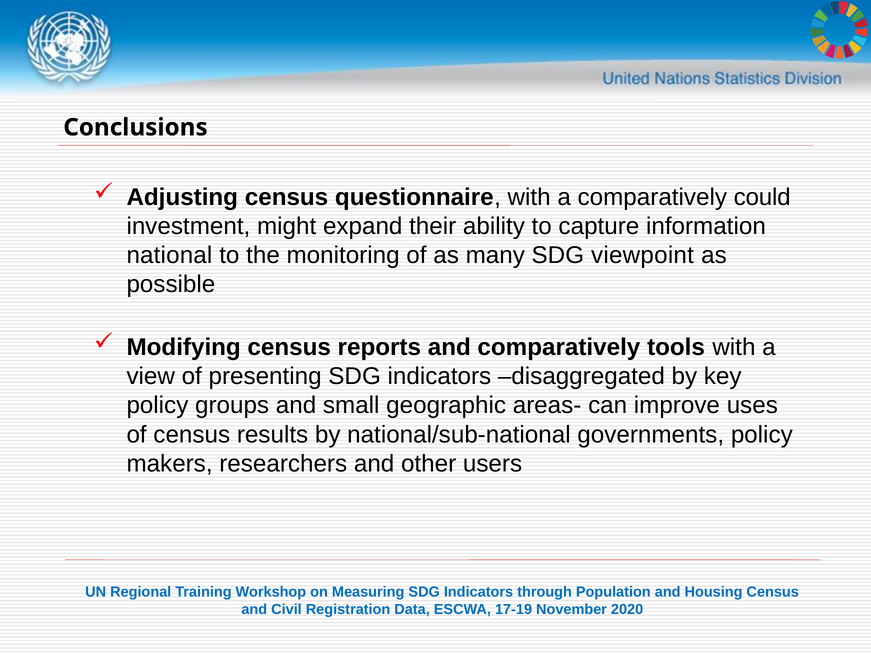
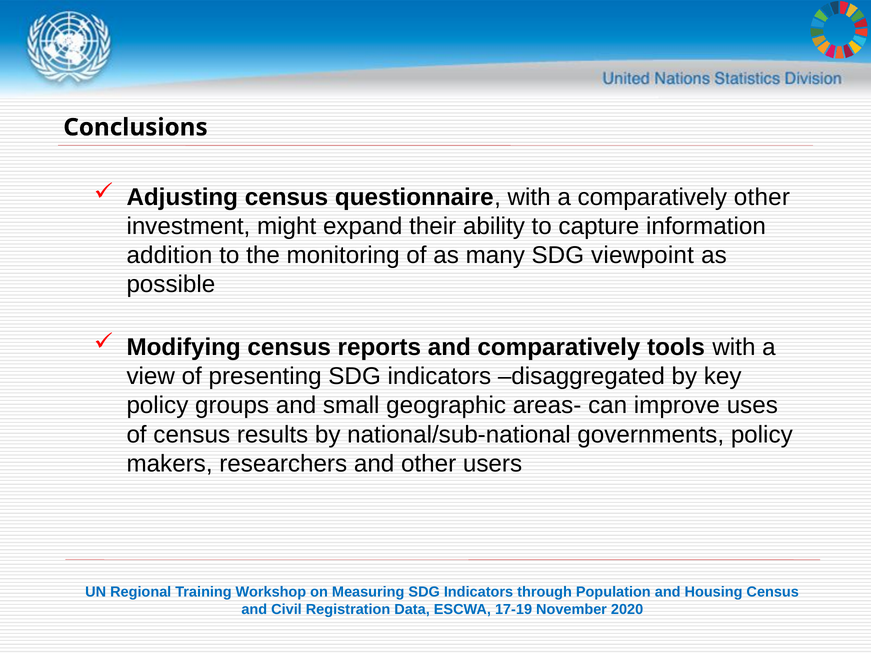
comparatively could: could -> other
national: national -> addition
